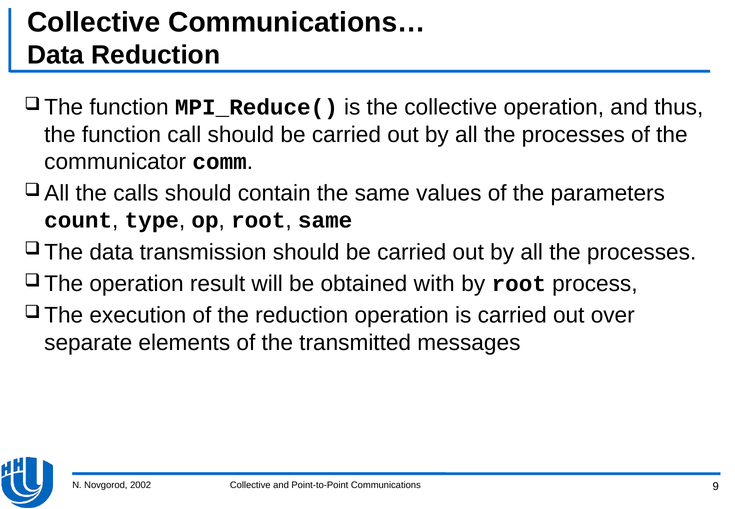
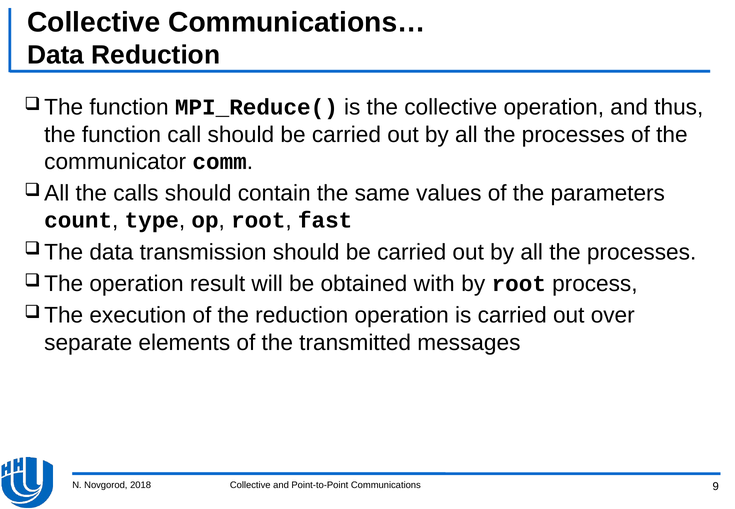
same at (325, 220): same -> fast
2002: 2002 -> 2018
